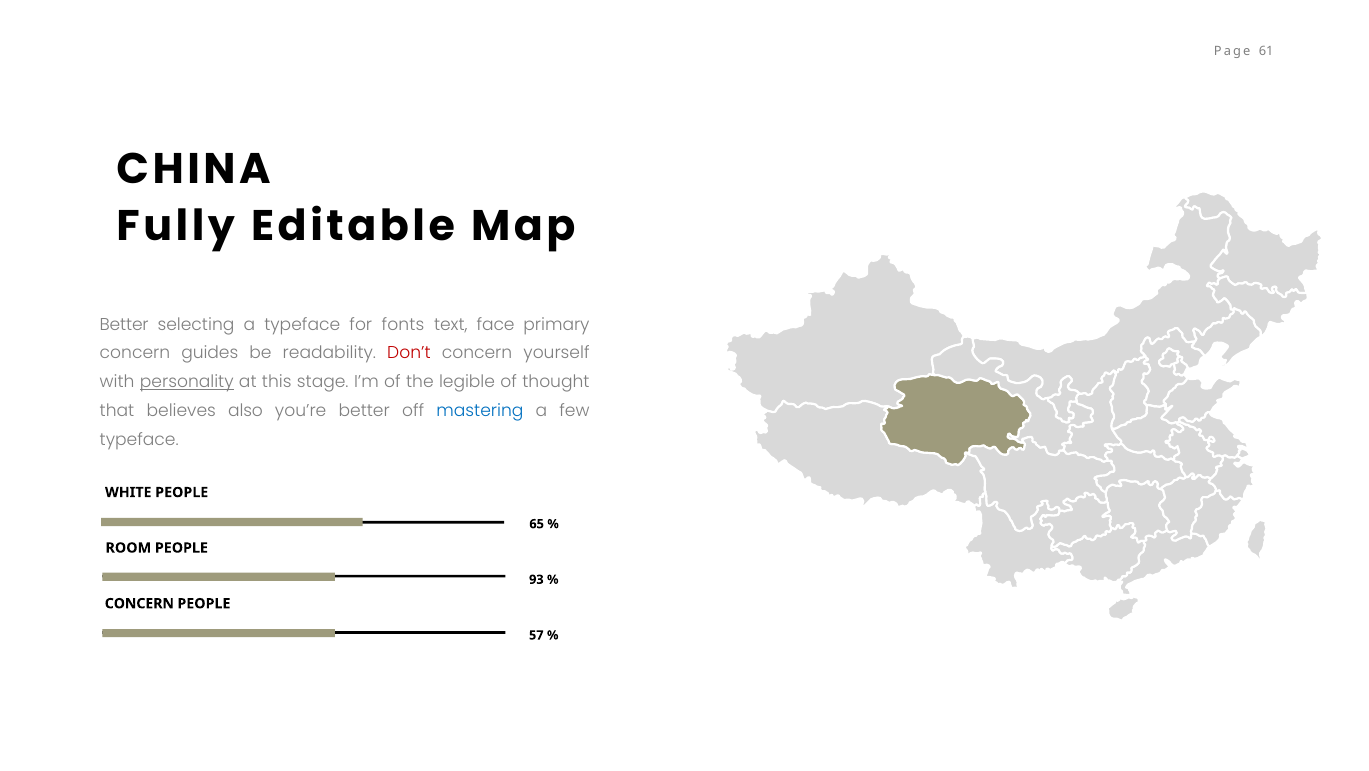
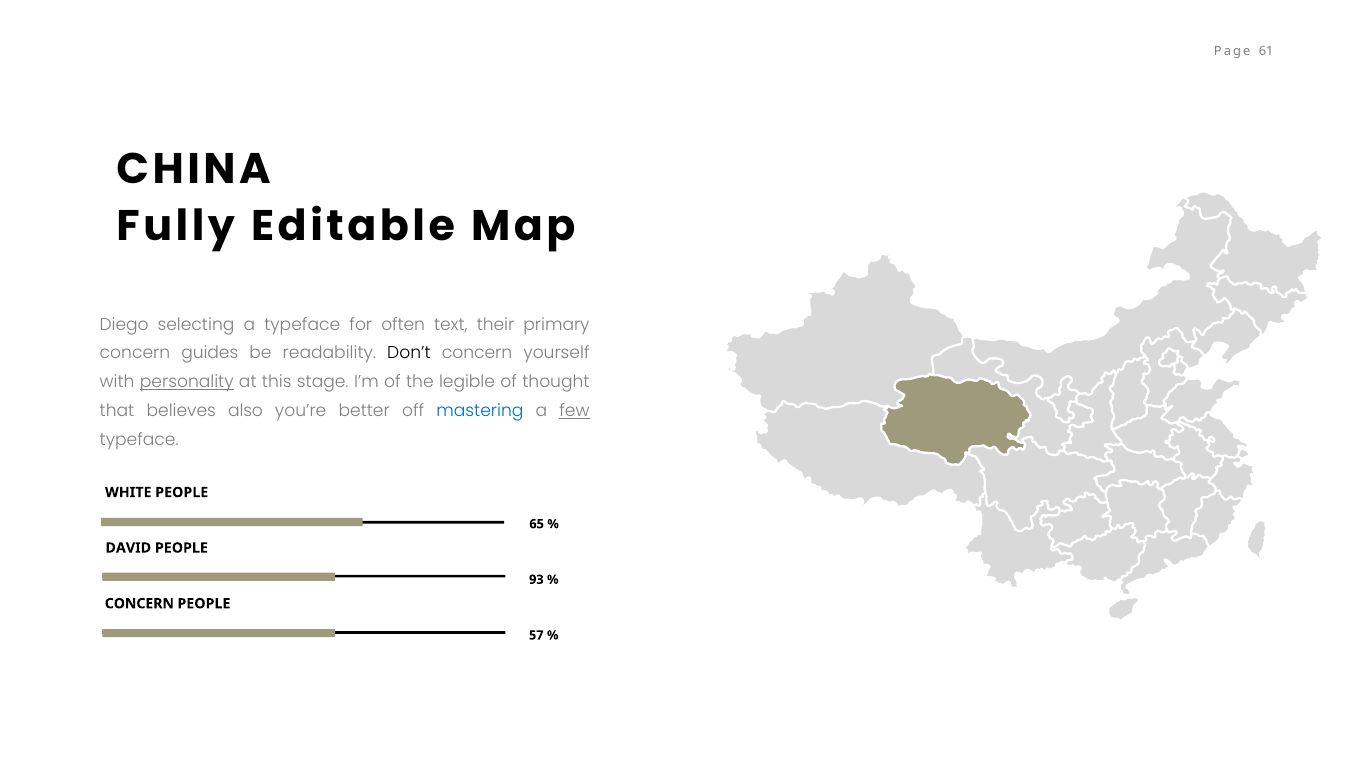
Better at (124, 324): Better -> Diego
fonts: fonts -> often
face: face -> their
Don’t colour: red -> black
few underline: none -> present
ROOM: ROOM -> DAVID
